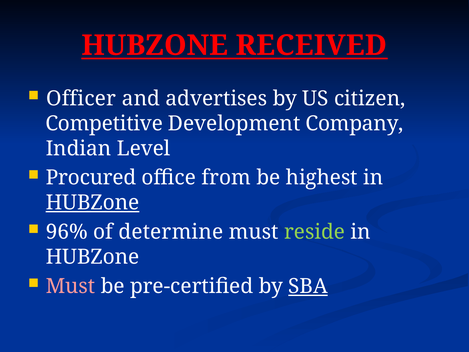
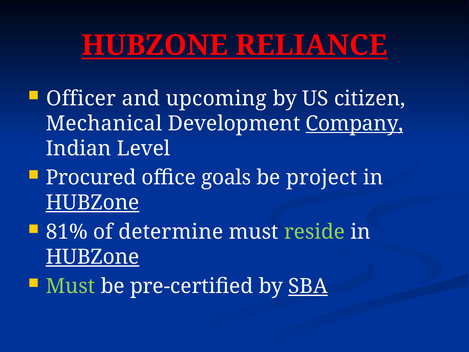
RECEIVED: RECEIVED -> RELIANCE
advertises: advertises -> upcoming
Competitive: Competitive -> Mechanical
Company underline: none -> present
from: from -> goals
highest: highest -> project
96%: 96% -> 81%
HUBZone at (93, 257) underline: none -> present
Must at (71, 286) colour: pink -> light green
